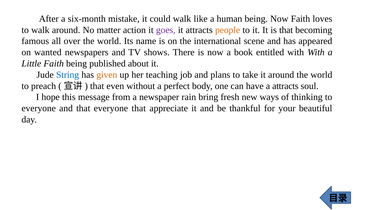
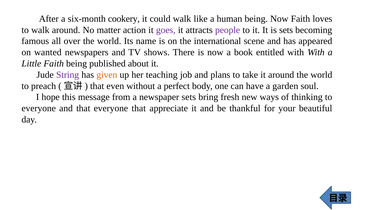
mistake: mistake -> cookery
people colour: orange -> purple
is that: that -> sets
String colour: blue -> purple
a attracts: attracts -> garden
newspaper rain: rain -> sets
